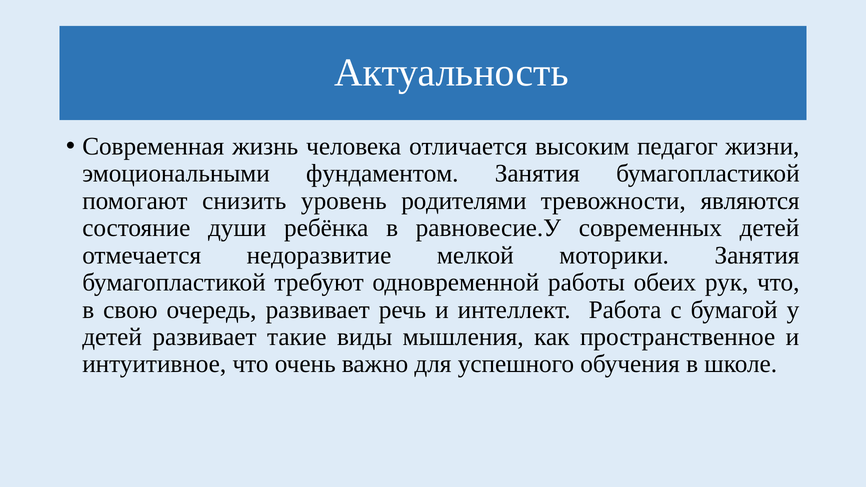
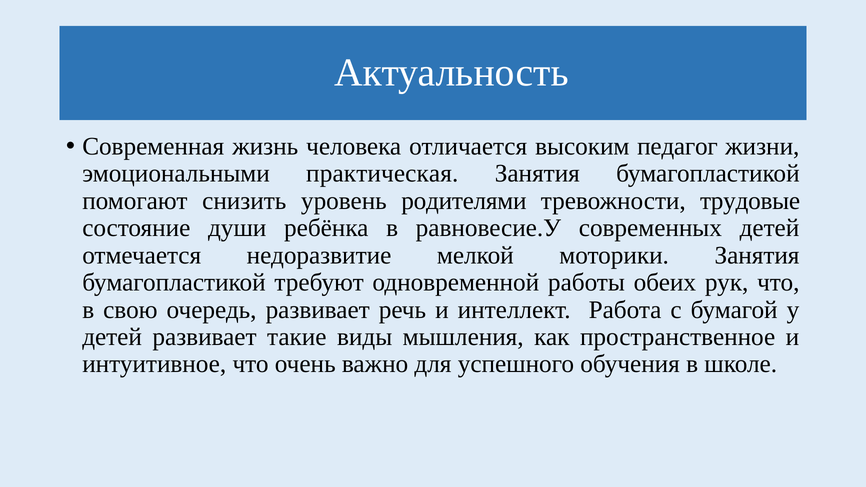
фундаментом: фундаментом -> практическая
являются: являются -> трудовые
